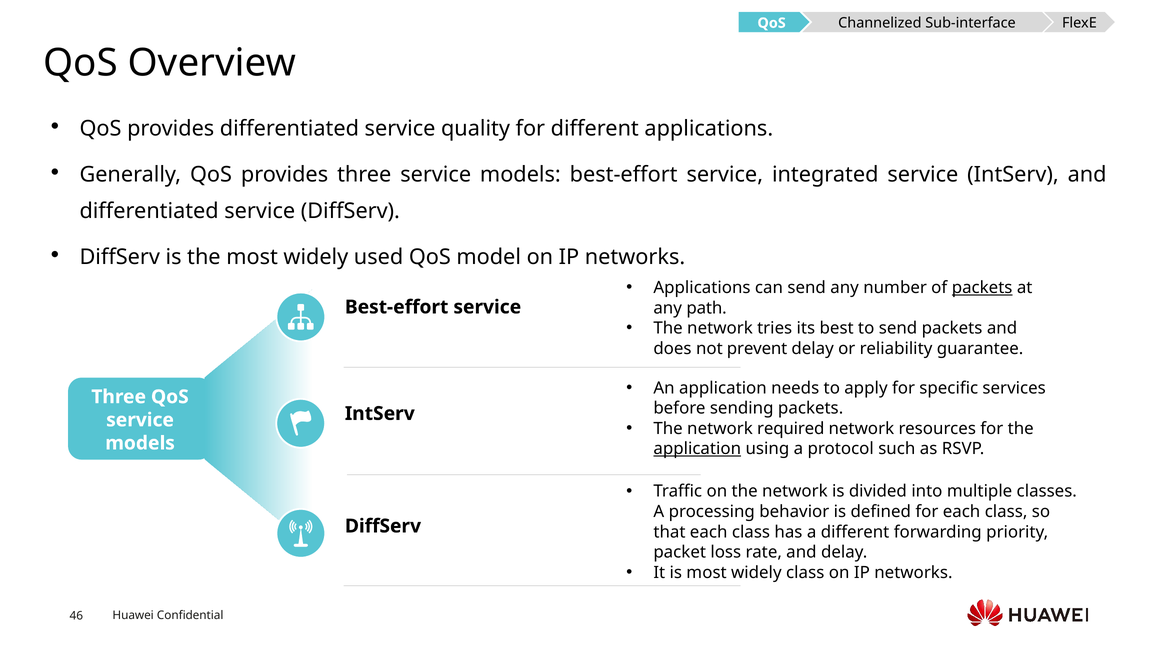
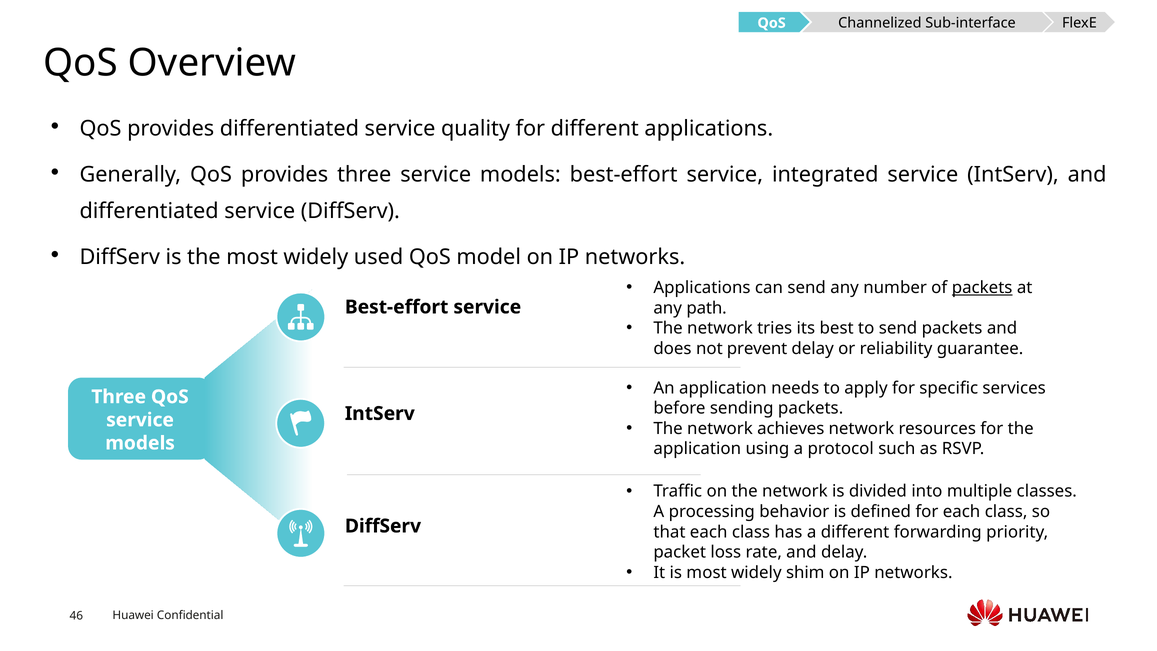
required: required -> achieves
application at (697, 449) underline: present -> none
widely class: class -> shim
